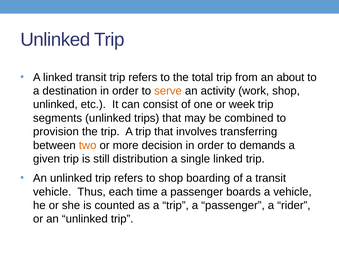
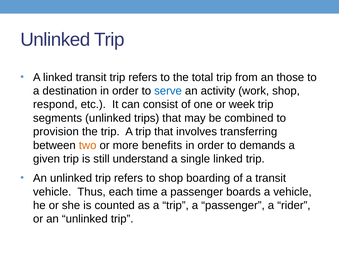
about: about -> those
serve colour: orange -> blue
unlinked at (55, 104): unlinked -> respond
decision: decision -> benefits
distribution: distribution -> understand
